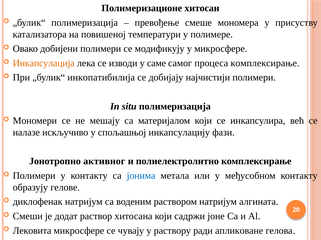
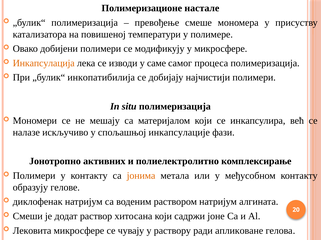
хитосан: хитосан -> настале
процеса комплексирање: комплексирање -> полимеризација
инкапсулацију: инкапсулацију -> инкапсулације
активног: активног -> активних
јонима colour: blue -> orange
